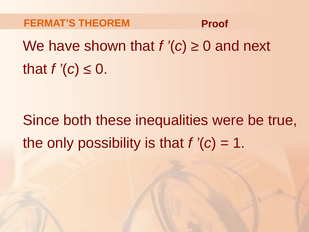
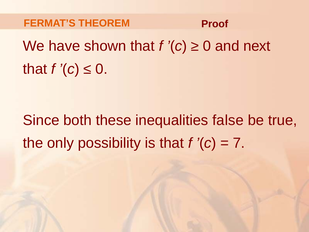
were: were -> false
1: 1 -> 7
